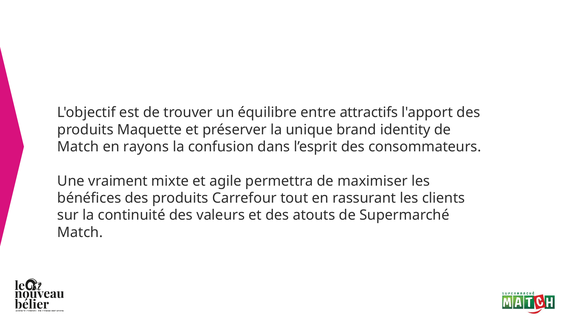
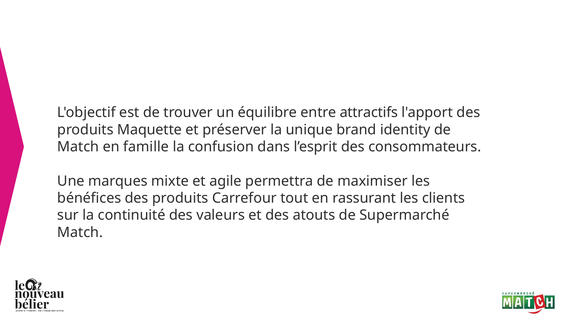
rayons: rayons -> famille
vraiment: vraiment -> marques
